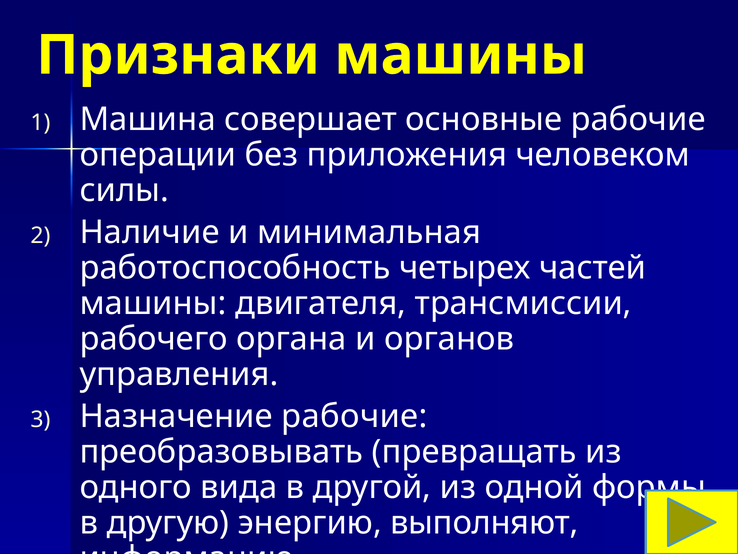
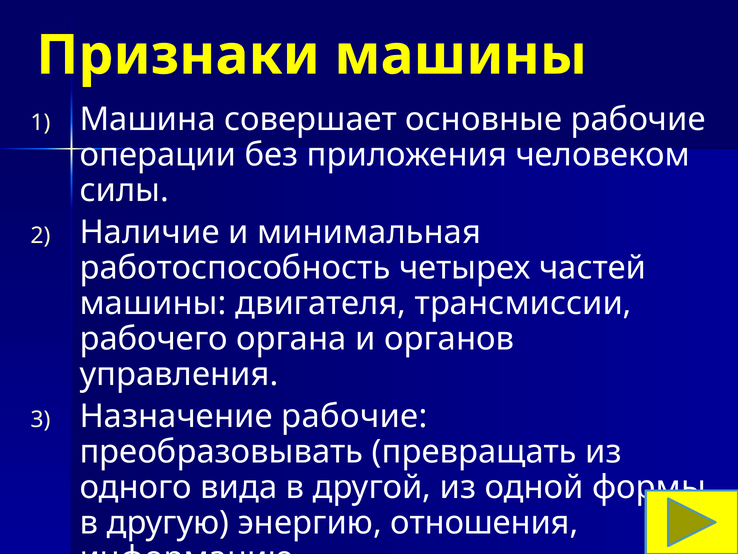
выполняют: выполняют -> отношения
